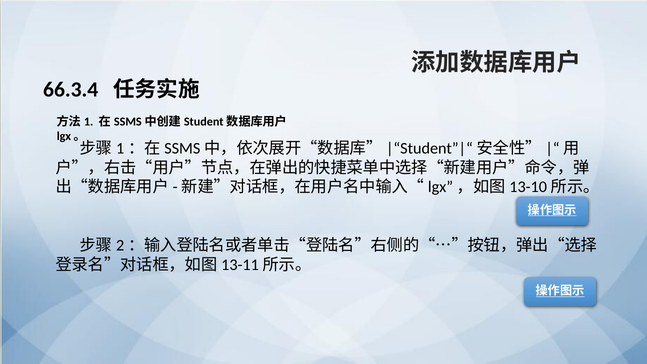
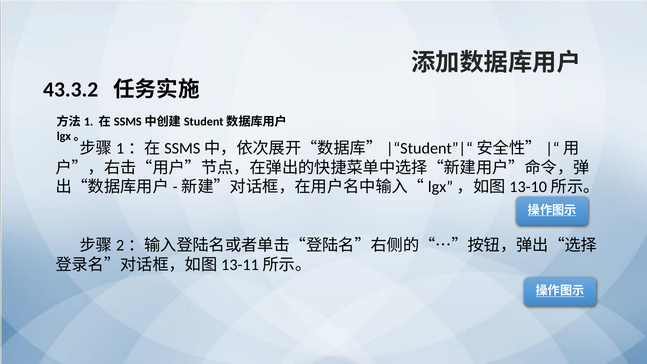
66.3.4: 66.3.4 -> 43.3.2
